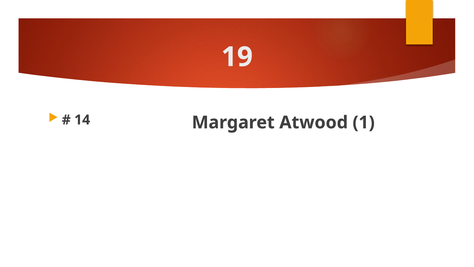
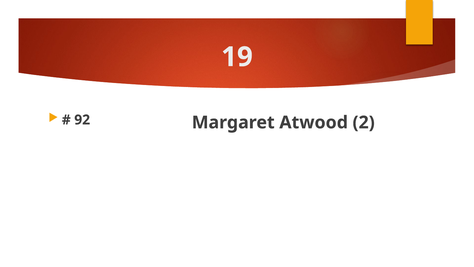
14: 14 -> 92
1: 1 -> 2
